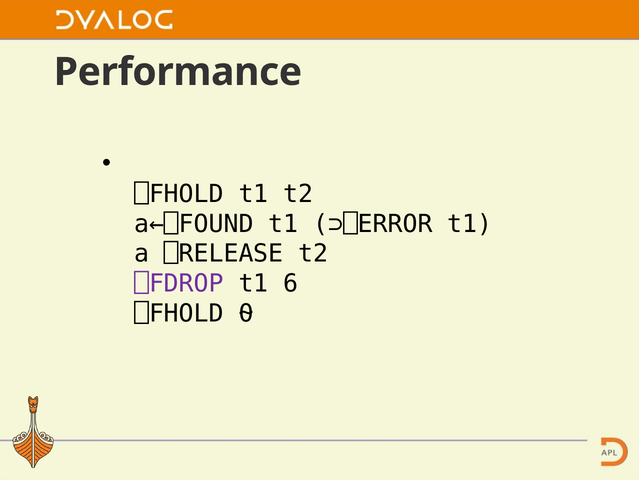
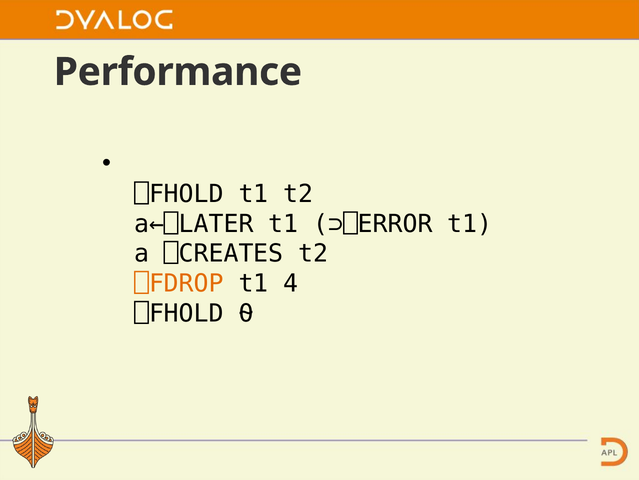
a←⎕FOUND: a←⎕FOUND -> a←⎕LATER
⎕RELEASE: ⎕RELEASE -> ⎕CREATES
⎕FDROP colour: purple -> orange
6: 6 -> 4
